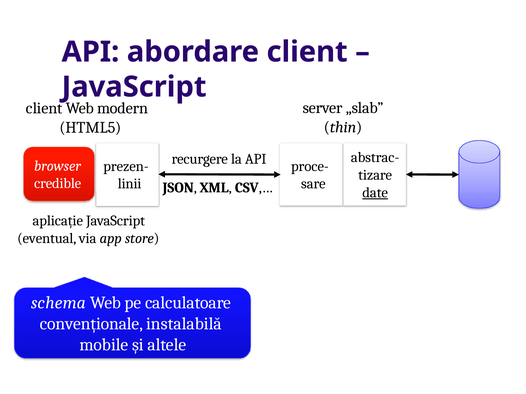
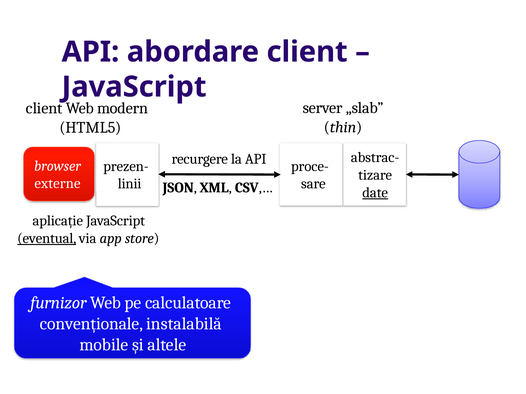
credible: credible -> externe
eventual underline: none -> present
schema: schema -> furnizor
